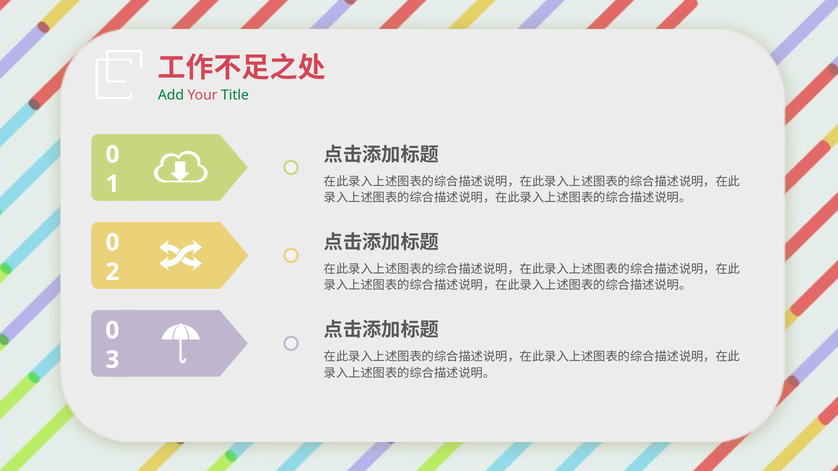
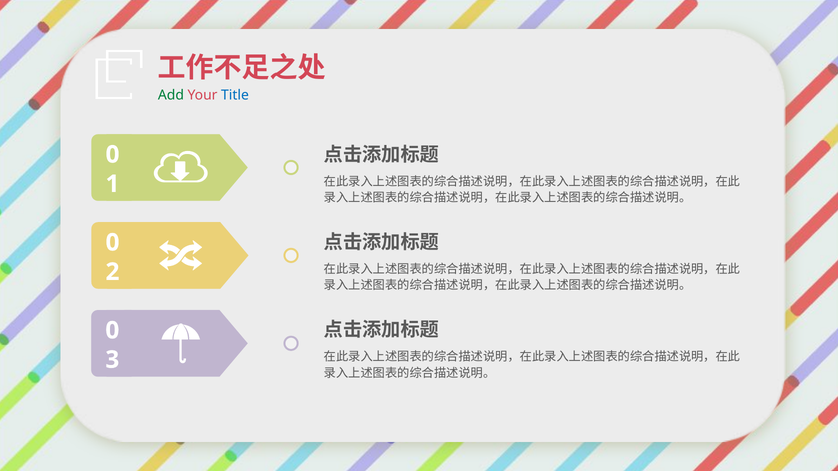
Title colour: green -> blue
